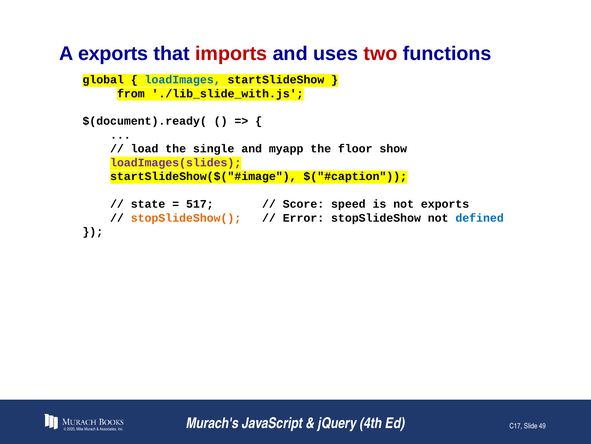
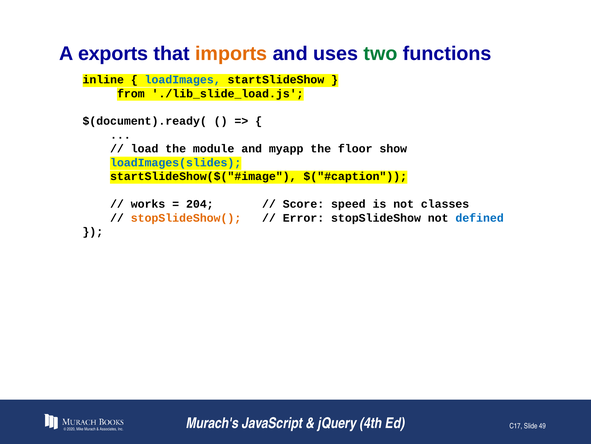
imports colour: red -> orange
two colour: red -> green
global: global -> inline
./lib_slide_with.js: ./lib_slide_with.js -> ./lib_slide_load.js
single: single -> module
loadImages(slides colour: purple -> blue
state: state -> works
517: 517 -> 204
not exports: exports -> classes
